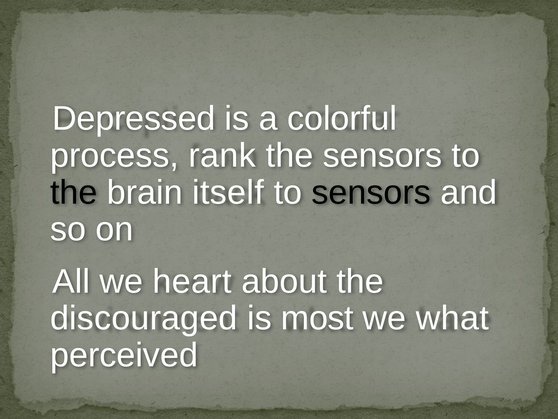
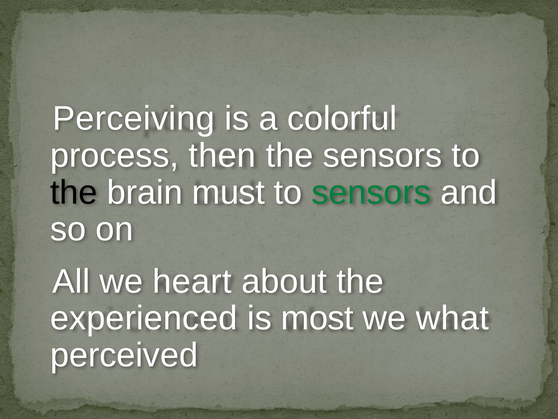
Depressed: Depressed -> Perceiving
rank: rank -> then
itself: itself -> must
sensors at (371, 192) colour: black -> green
discouraged: discouraged -> experienced
